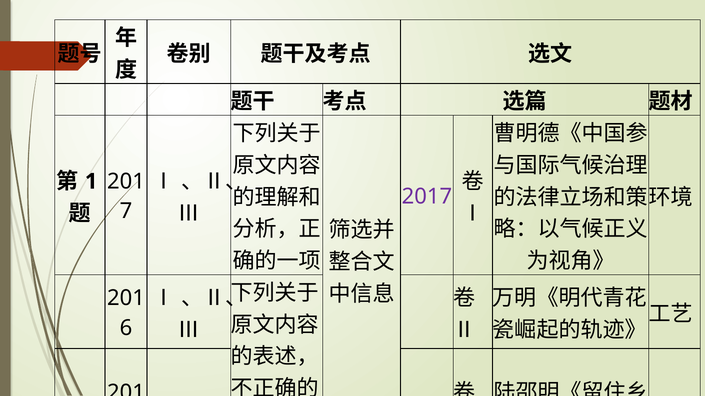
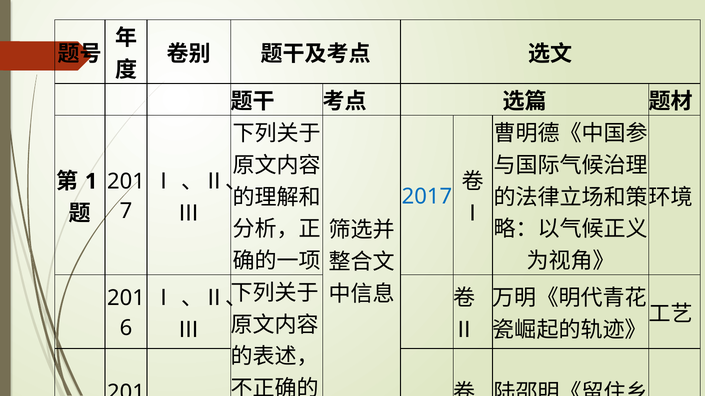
2017 colour: purple -> blue
